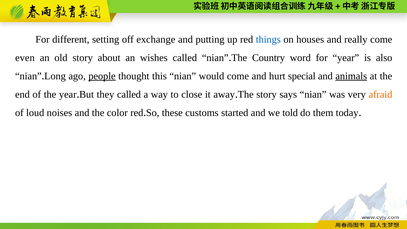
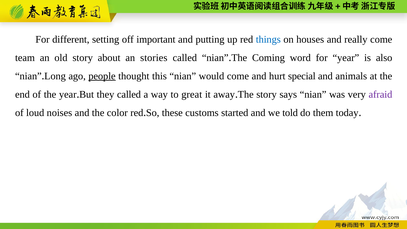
exchange: exchange -> important
even: even -> team
wishes: wishes -> stories
Country: Country -> Coming
animals underline: present -> none
close: close -> great
afraid colour: orange -> purple
